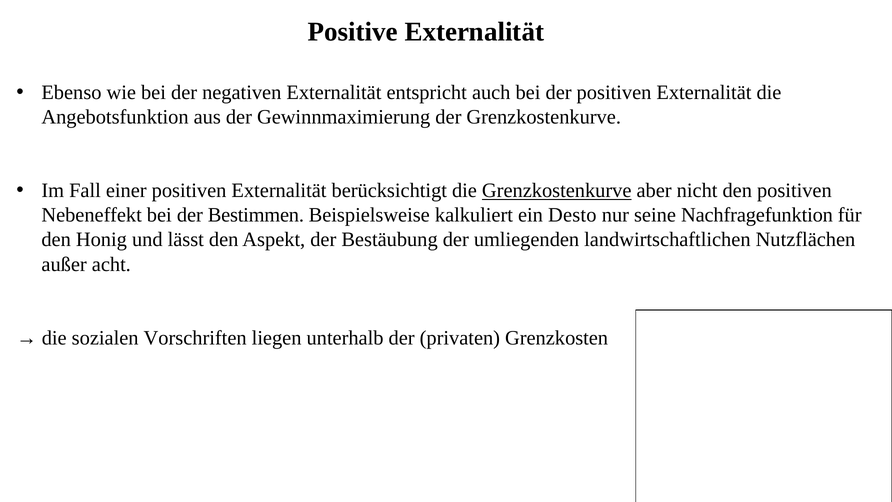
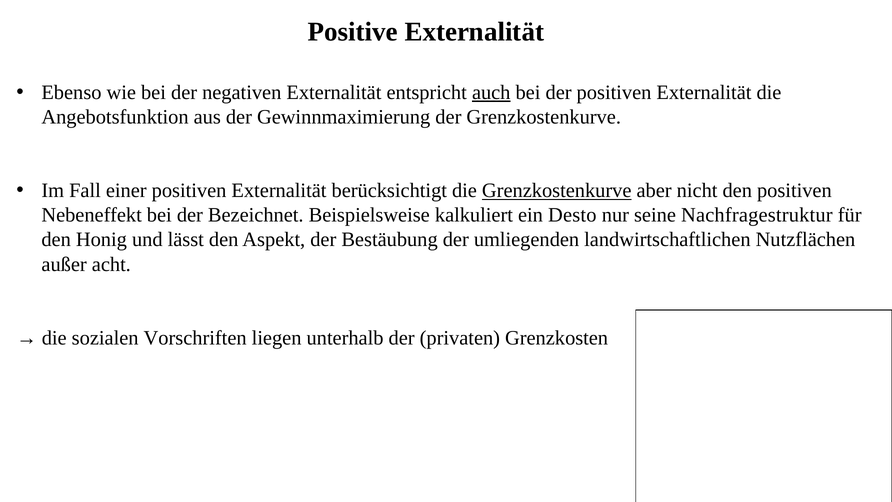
auch underline: none -> present
Bestimmen: Bestimmen -> Bezeichnet
Nachfragefunktion: Nachfragefunktion -> Nachfragestruktur
